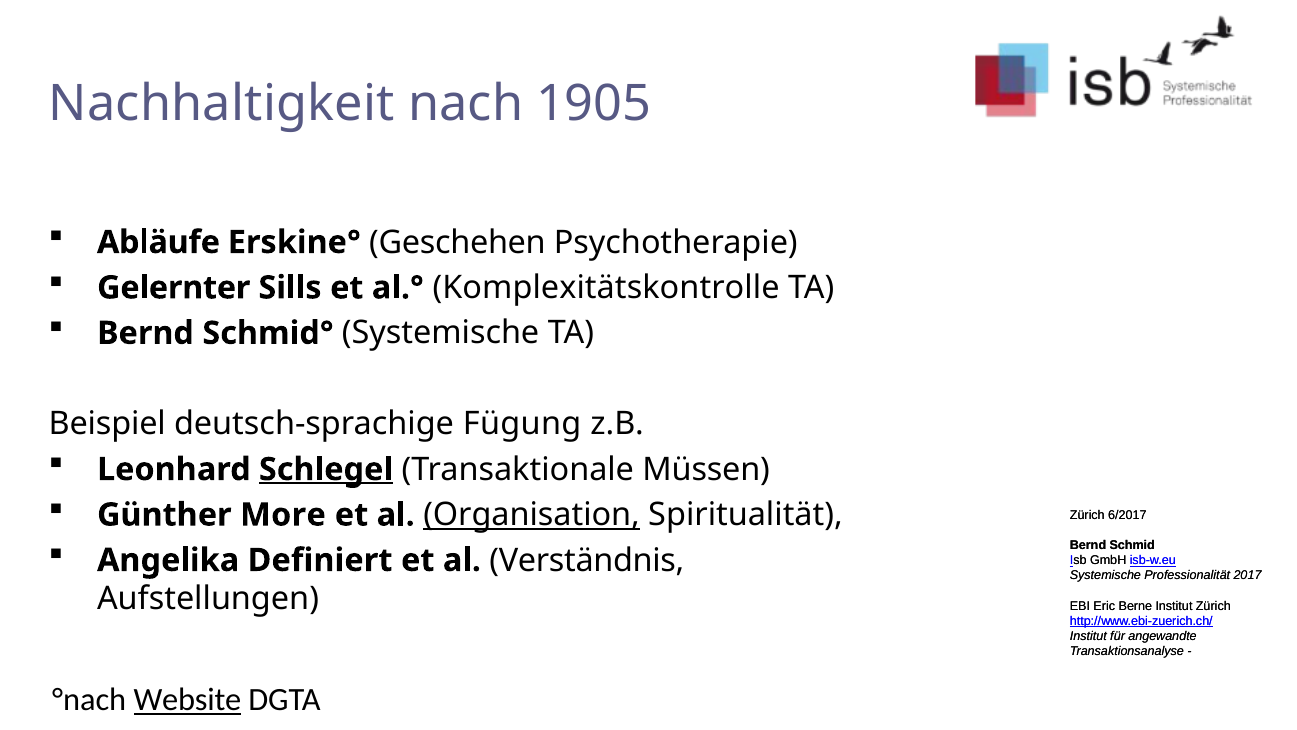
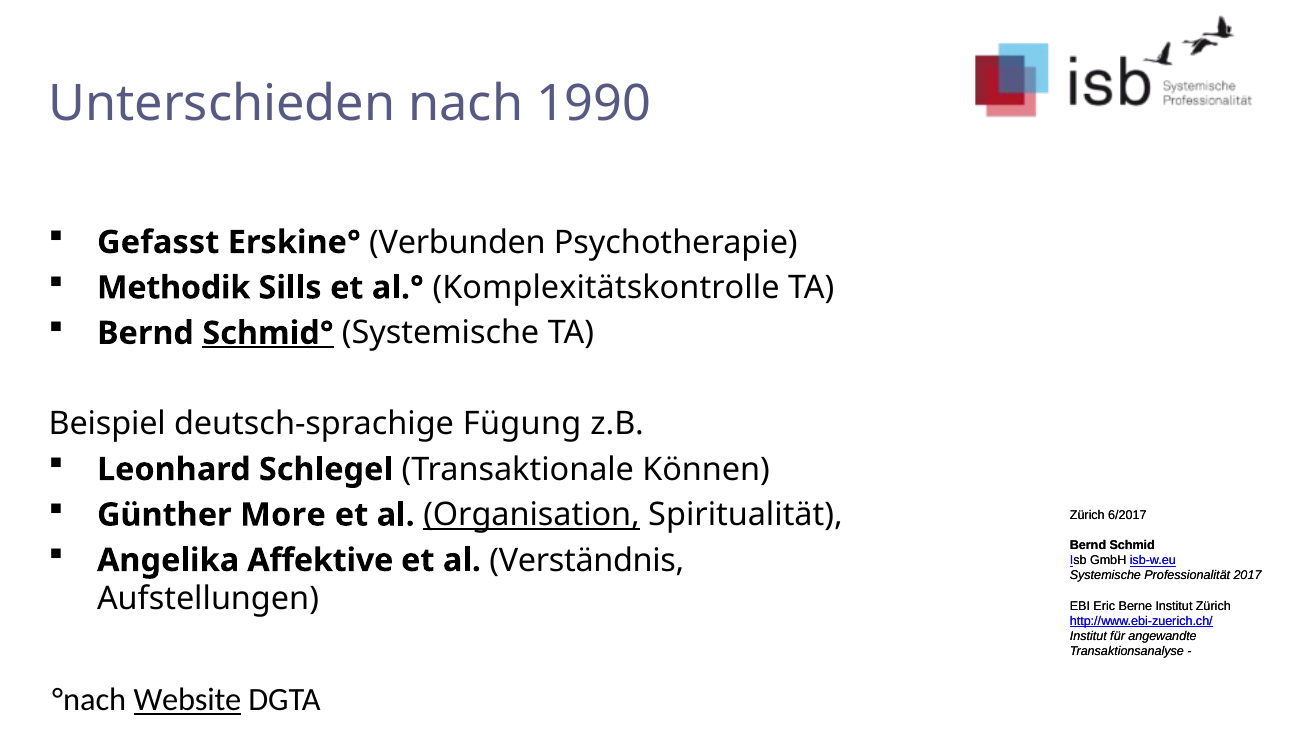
Nachhaltigkeit: Nachhaltigkeit -> Unterschieden
1905: 1905 -> 1990
Abläufe: Abläufe -> Gefasst
Geschehen: Geschehen -> Verbunden
Gelernter: Gelernter -> Methodik
Schmid° underline: none -> present
Schlegel underline: present -> none
Müssen: Müssen -> Können
Definiert: Definiert -> Affektive
